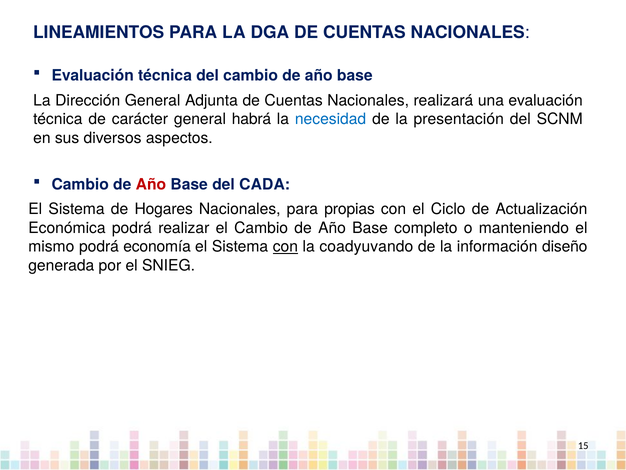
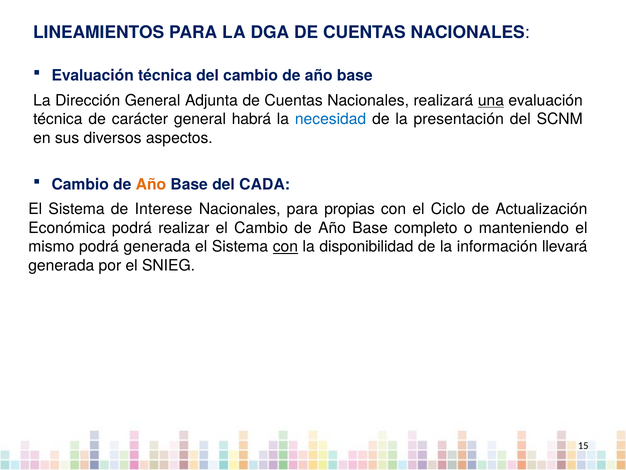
una underline: none -> present
Año at (151, 184) colour: red -> orange
Hogares: Hogares -> Interese
podrá economía: economía -> generada
coadyuvando: coadyuvando -> disponibilidad
diseño: diseño -> llevará
